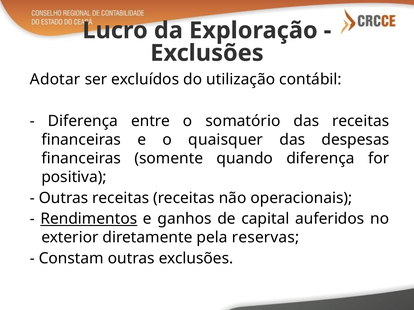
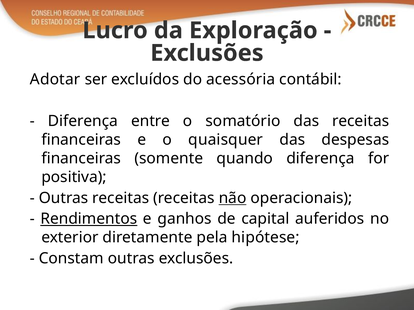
utilização: utilização -> acessória
não underline: none -> present
reservas: reservas -> hipótese
